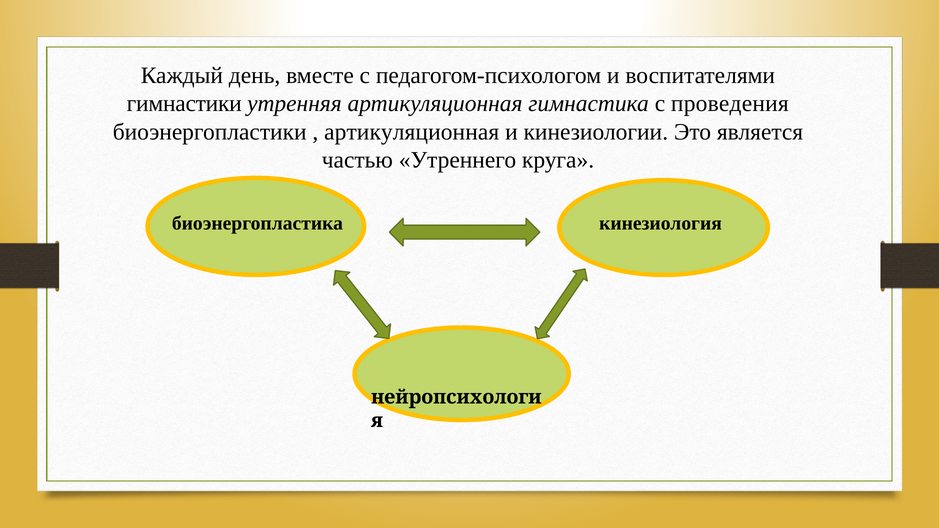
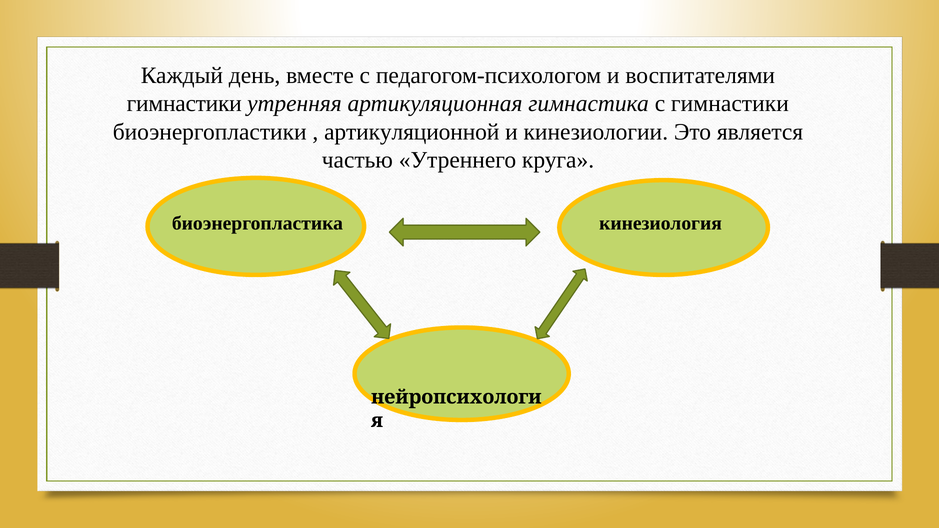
с проведения: проведения -> гимнастики
артикуляционная at (412, 132): артикуляционная -> артикуляционной
